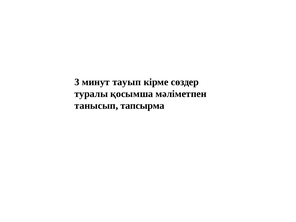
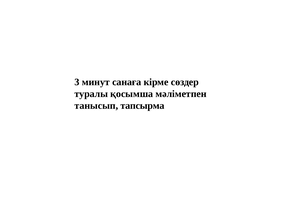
тауып: тауып -> санаға
